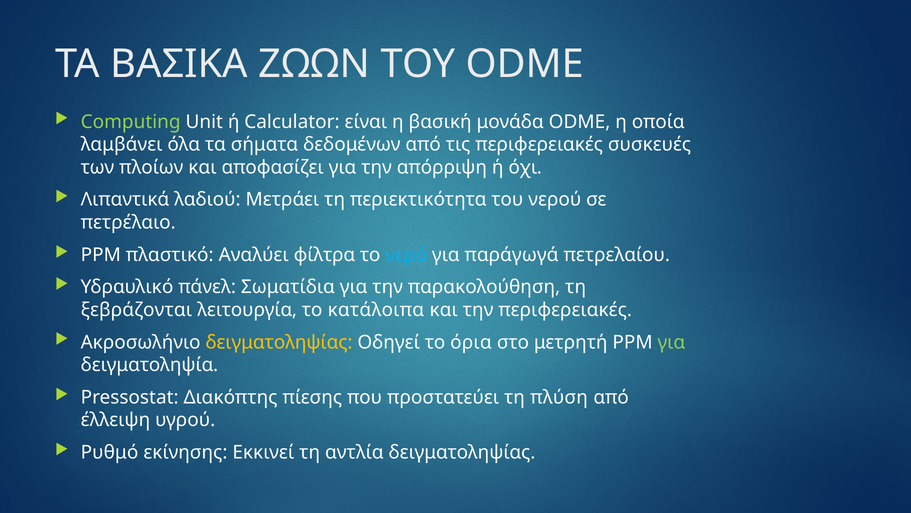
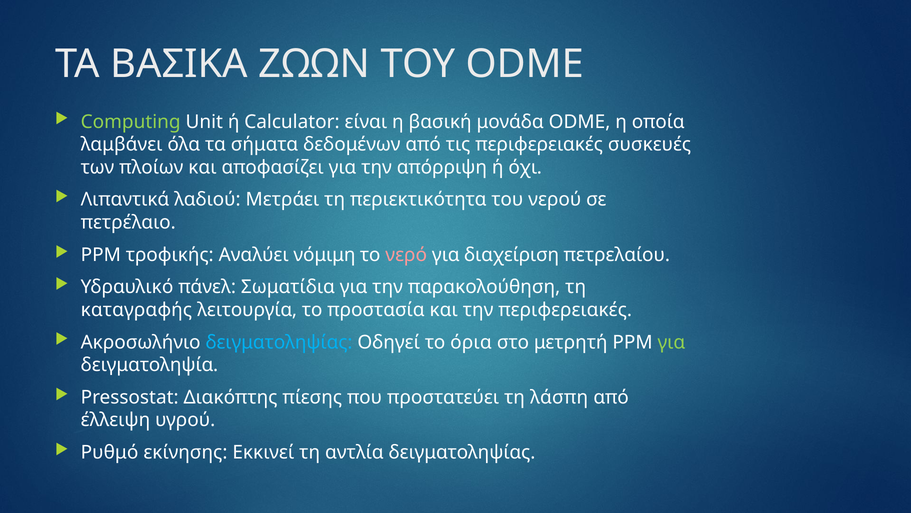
πλαστικό: πλαστικό -> τροφικής
φίλτρα: φίλτρα -> νόμιμη
νερό colour: light blue -> pink
παράγωγά: παράγωγά -> διαχείριση
ξεβράζονται: ξεβράζονται -> καταγραφής
κατάλοιπα: κατάλοιπα -> προστασία
δειγματοληψίας at (279, 342) colour: yellow -> light blue
πλύση: πλύση -> λάσπη
